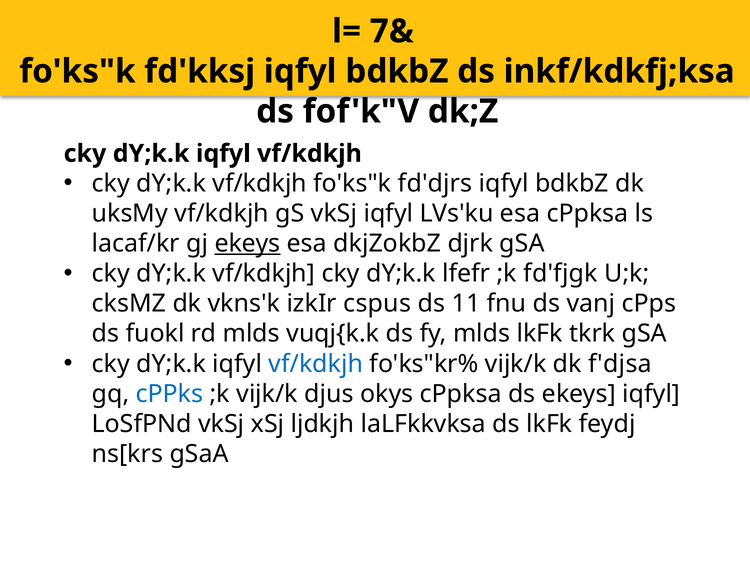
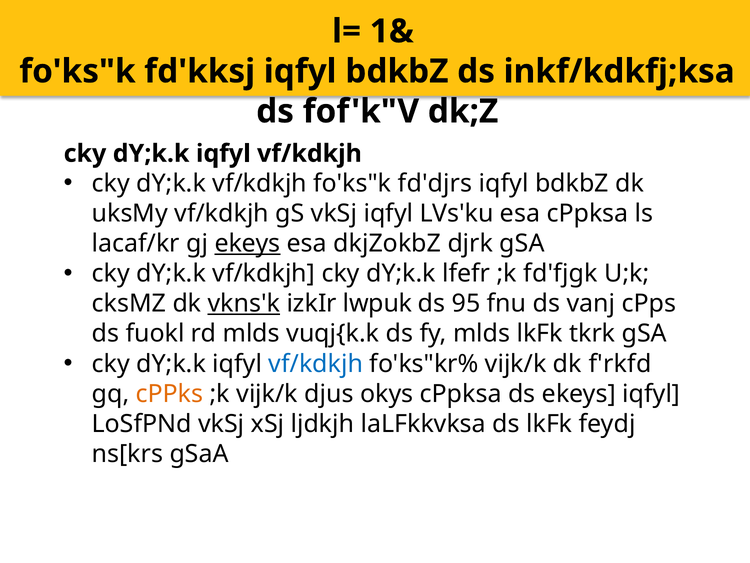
7&: 7& -> 1&
vkns'k underline: none -> present
cspus: cspus -> lwpuk
11: 11 -> 95
f'djsa: f'djsa -> f'rkfd
cPPks colour: blue -> orange
